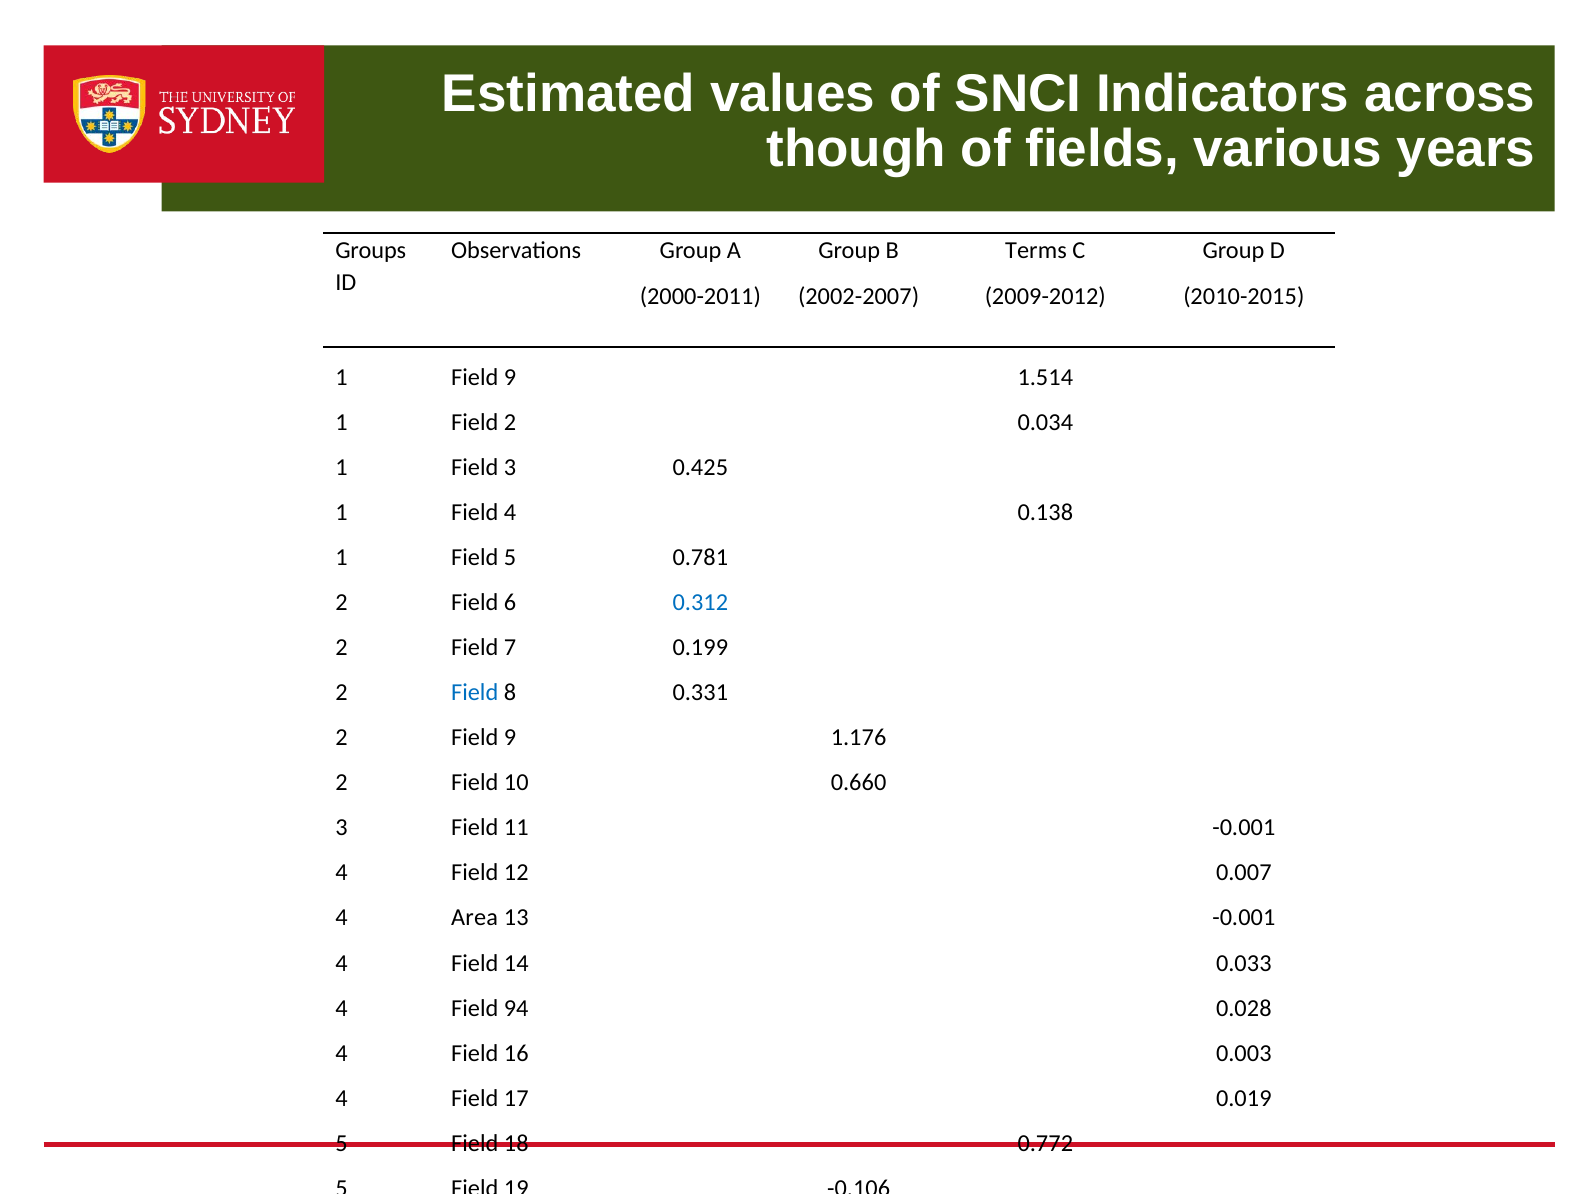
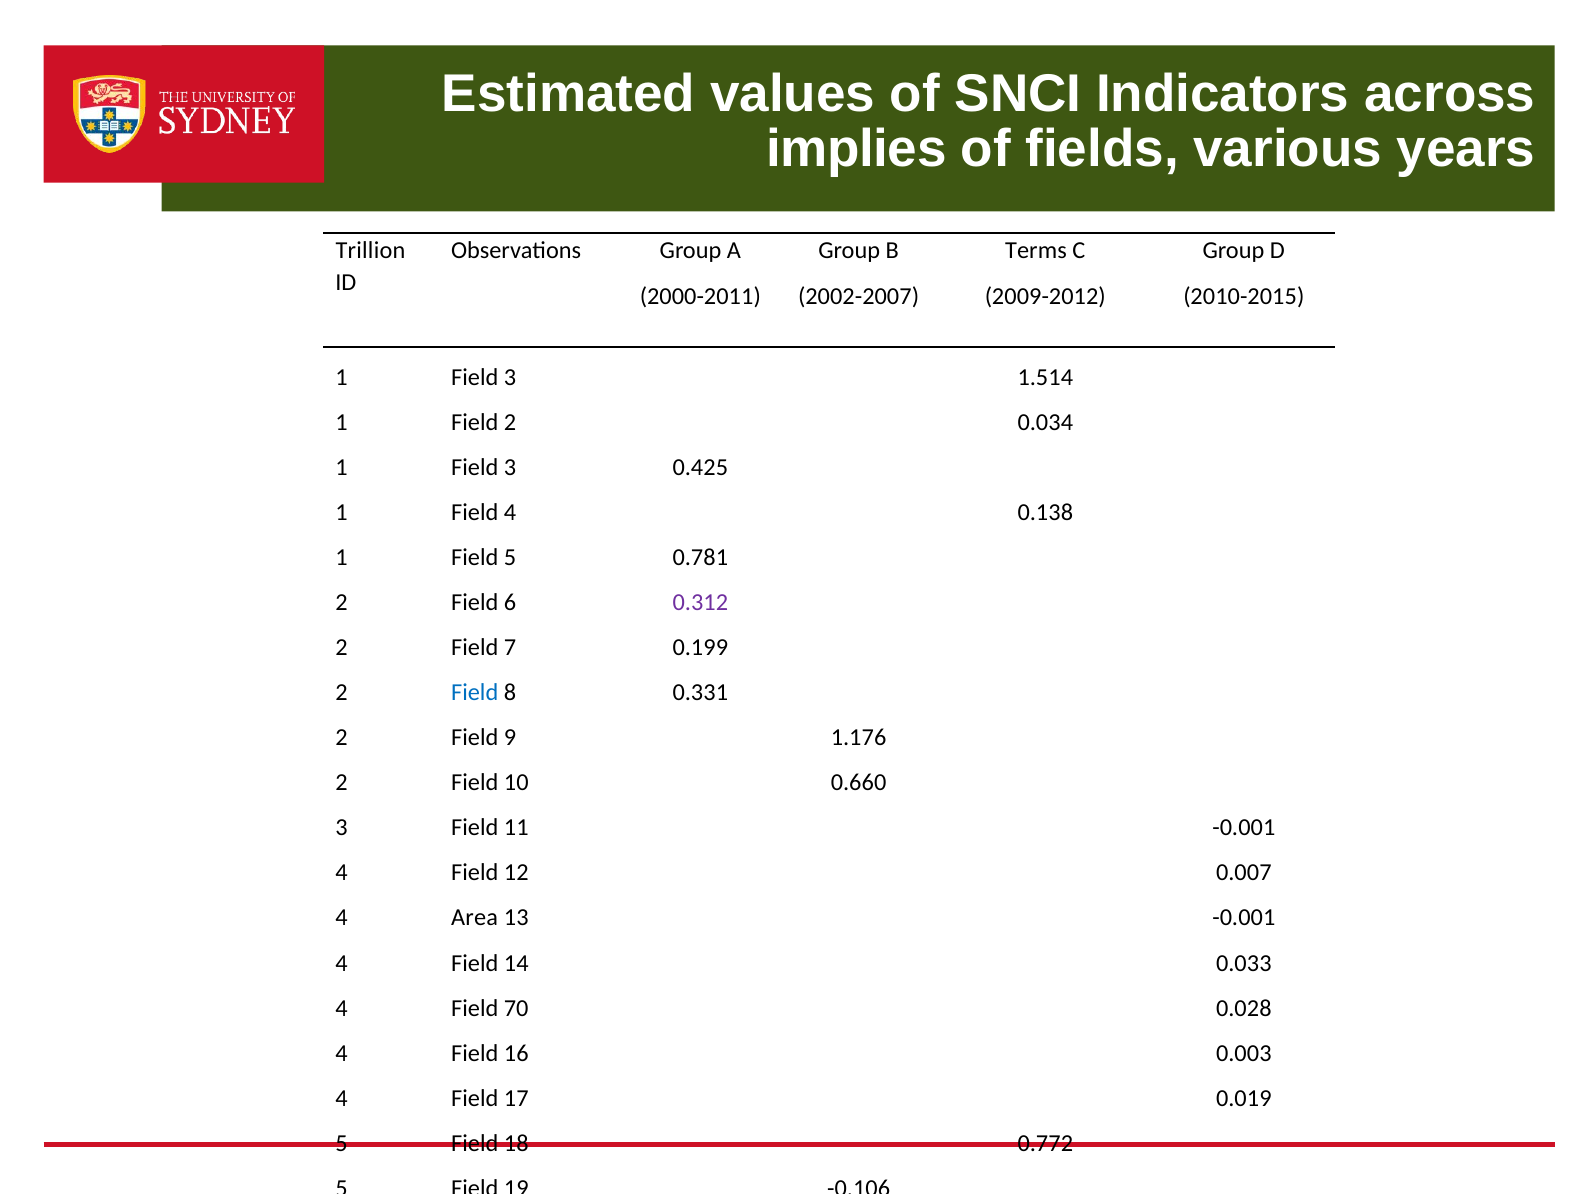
though: though -> implies
Groups: Groups -> Trillion
9 at (510, 377): 9 -> 3
0.312 colour: blue -> purple
94: 94 -> 70
